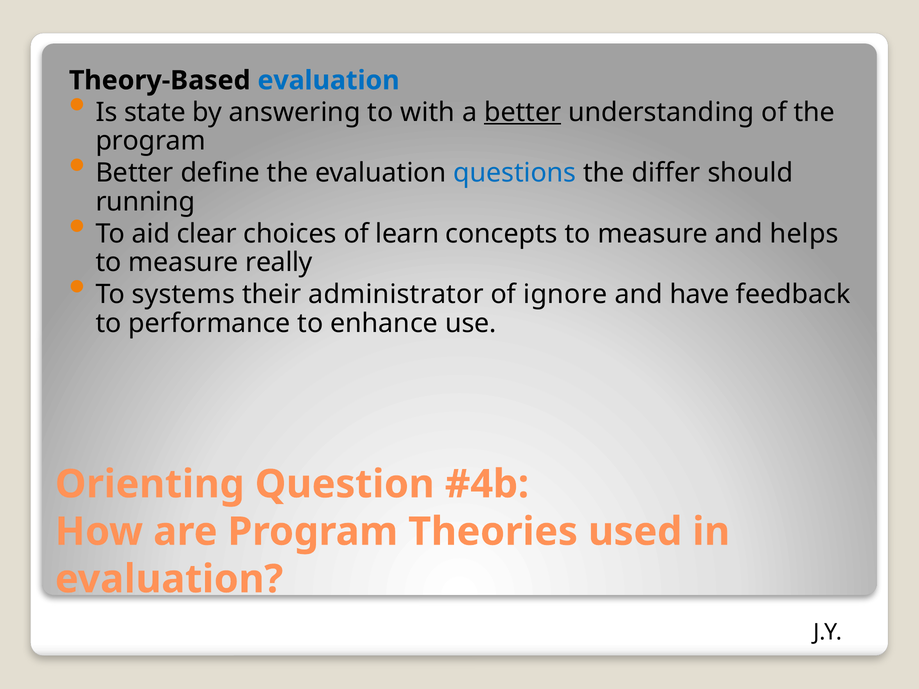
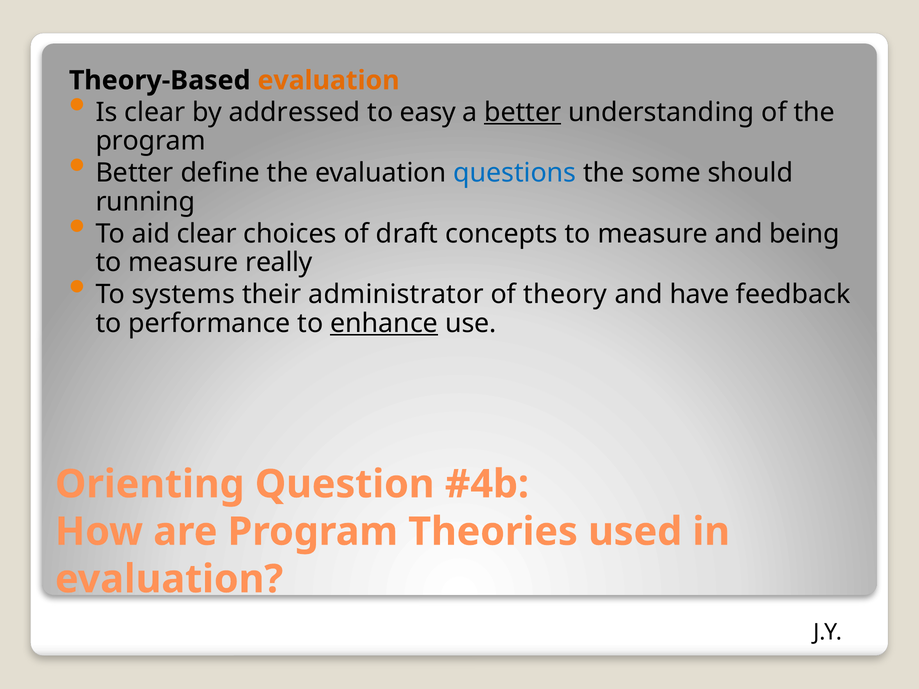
evaluation at (329, 80) colour: blue -> orange
Is state: state -> clear
answering: answering -> addressed
with: with -> easy
differ: differ -> some
learn: learn -> draft
helps: helps -> being
ignore: ignore -> theory
enhance underline: none -> present
